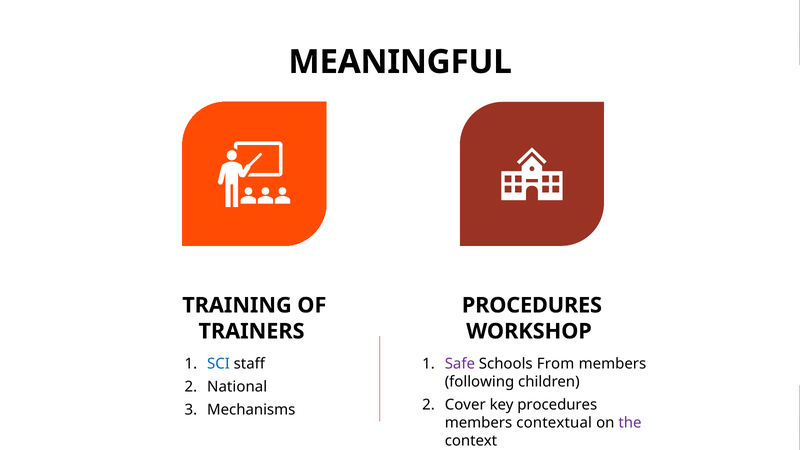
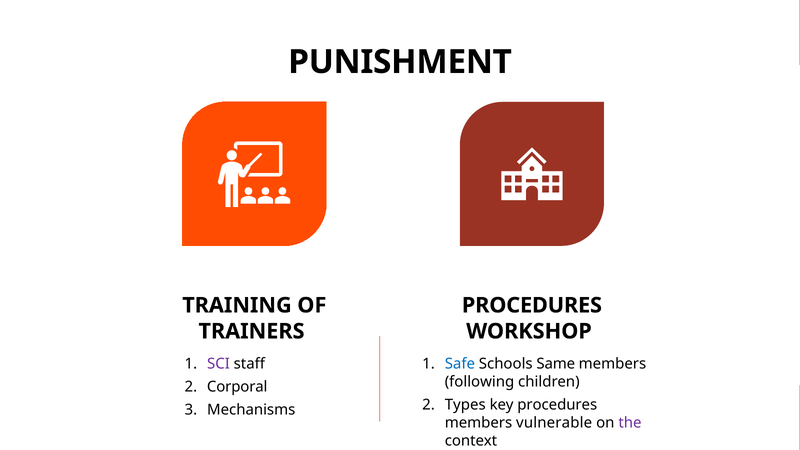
MEANINGFUL: MEANINGFUL -> PUNISHMENT
Safe colour: purple -> blue
From: From -> Same
SCI colour: blue -> purple
National: National -> Corporal
Cover: Cover -> Types
contextual: contextual -> vulnerable
